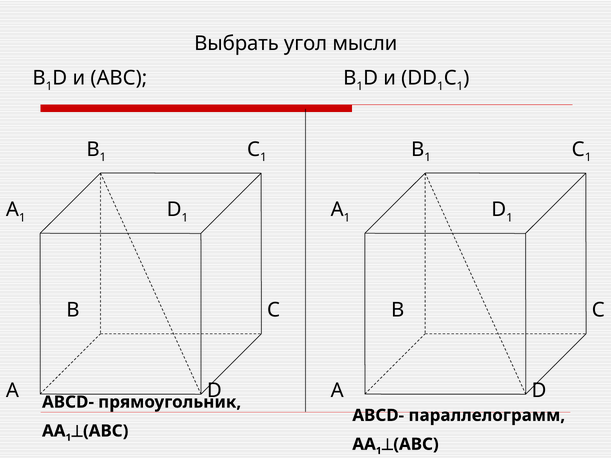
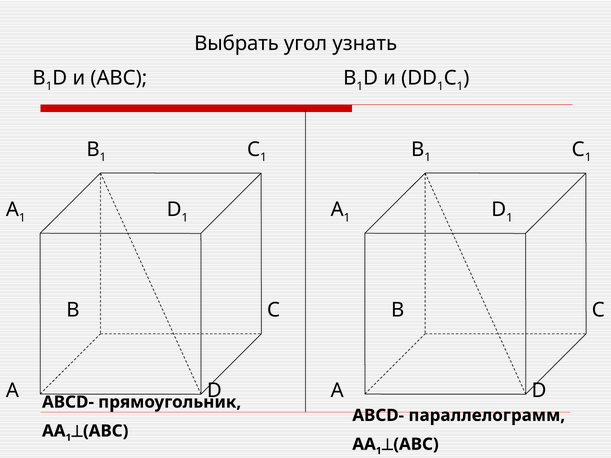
мысли: мысли -> узнать
